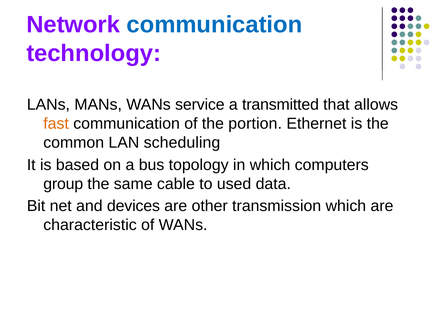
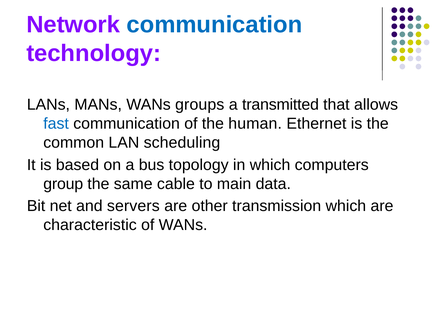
service: service -> groups
fast colour: orange -> blue
portion: portion -> human
used: used -> main
devices: devices -> servers
